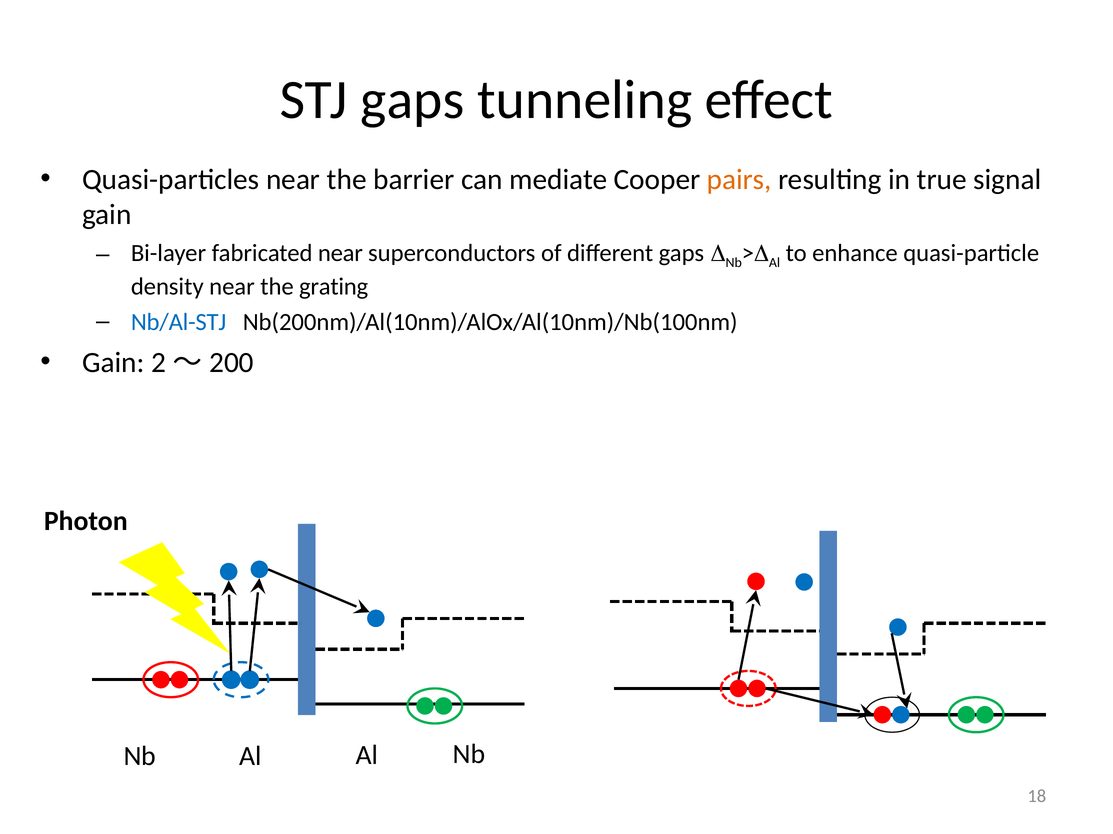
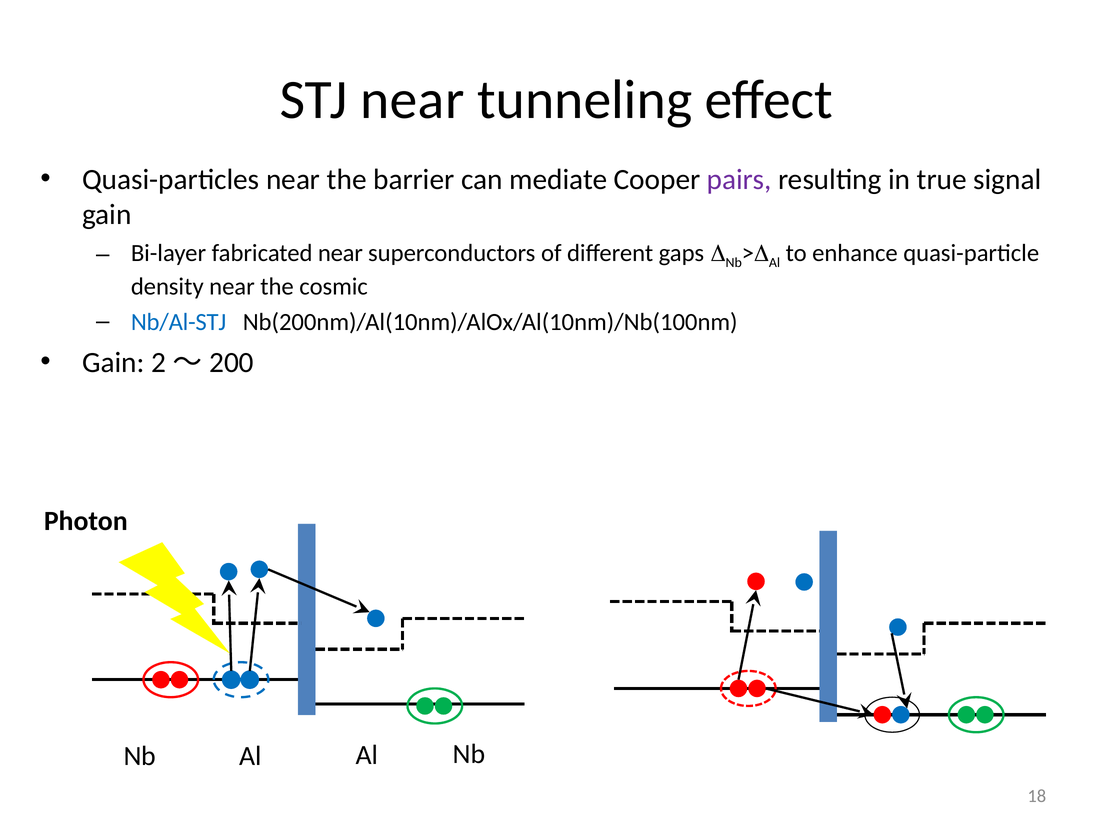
STJ gaps: gaps -> near
pairs colour: orange -> purple
grating: grating -> cosmic
